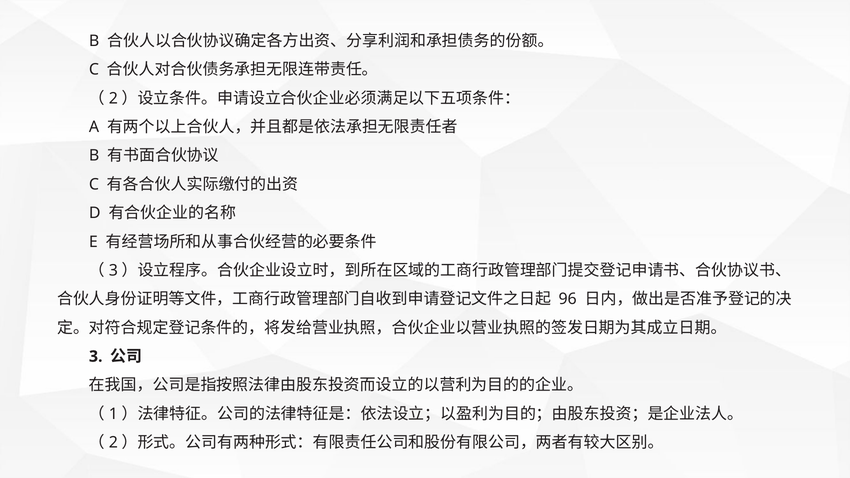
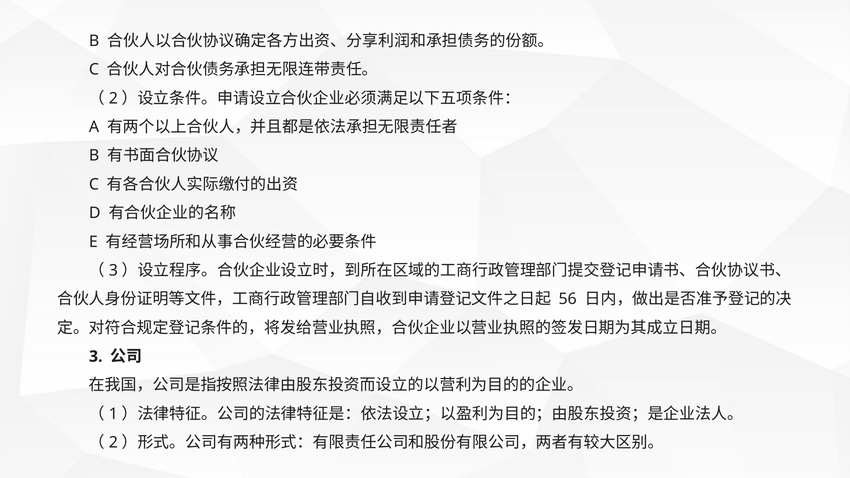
96: 96 -> 56
